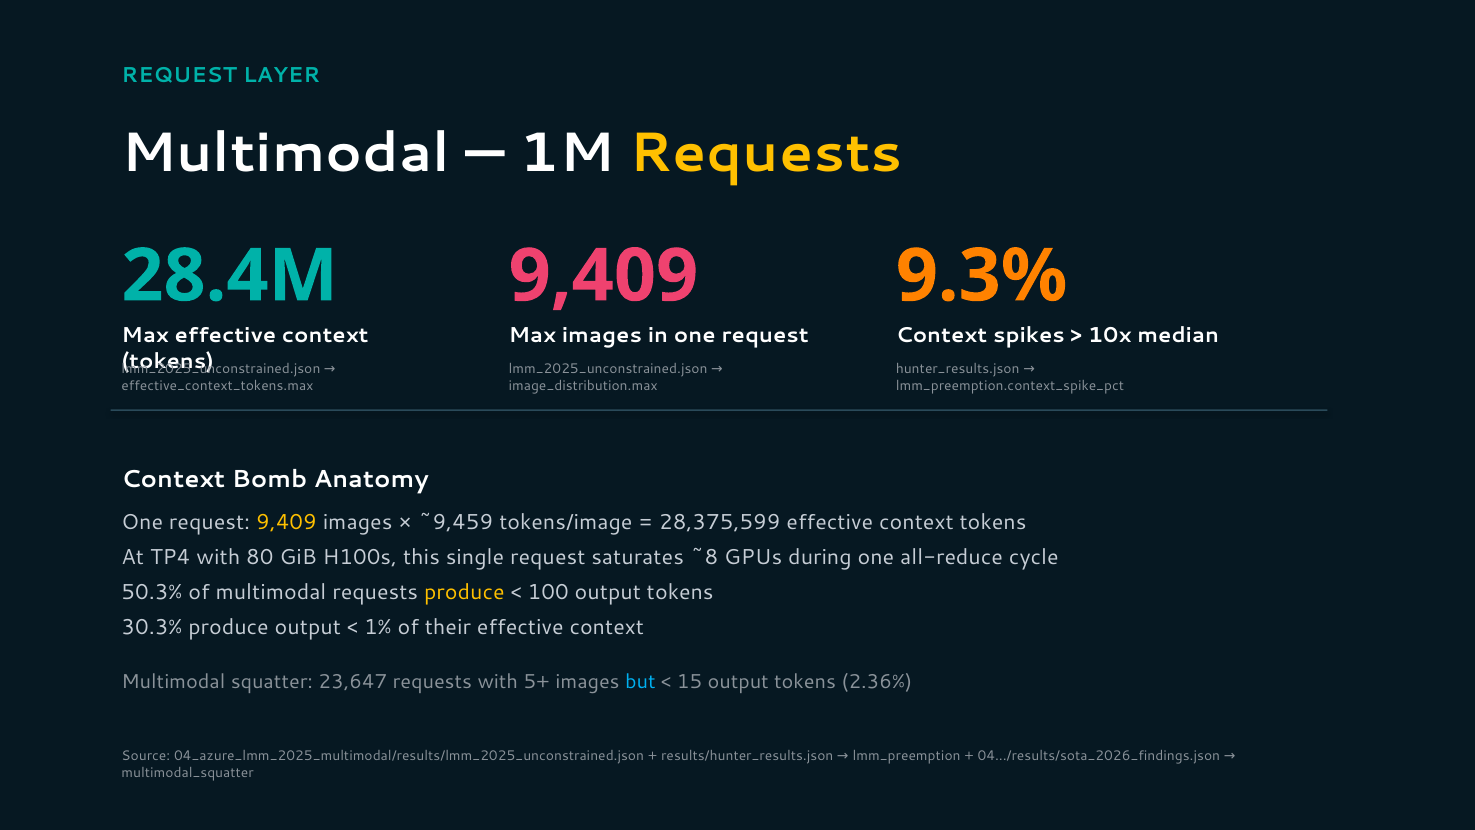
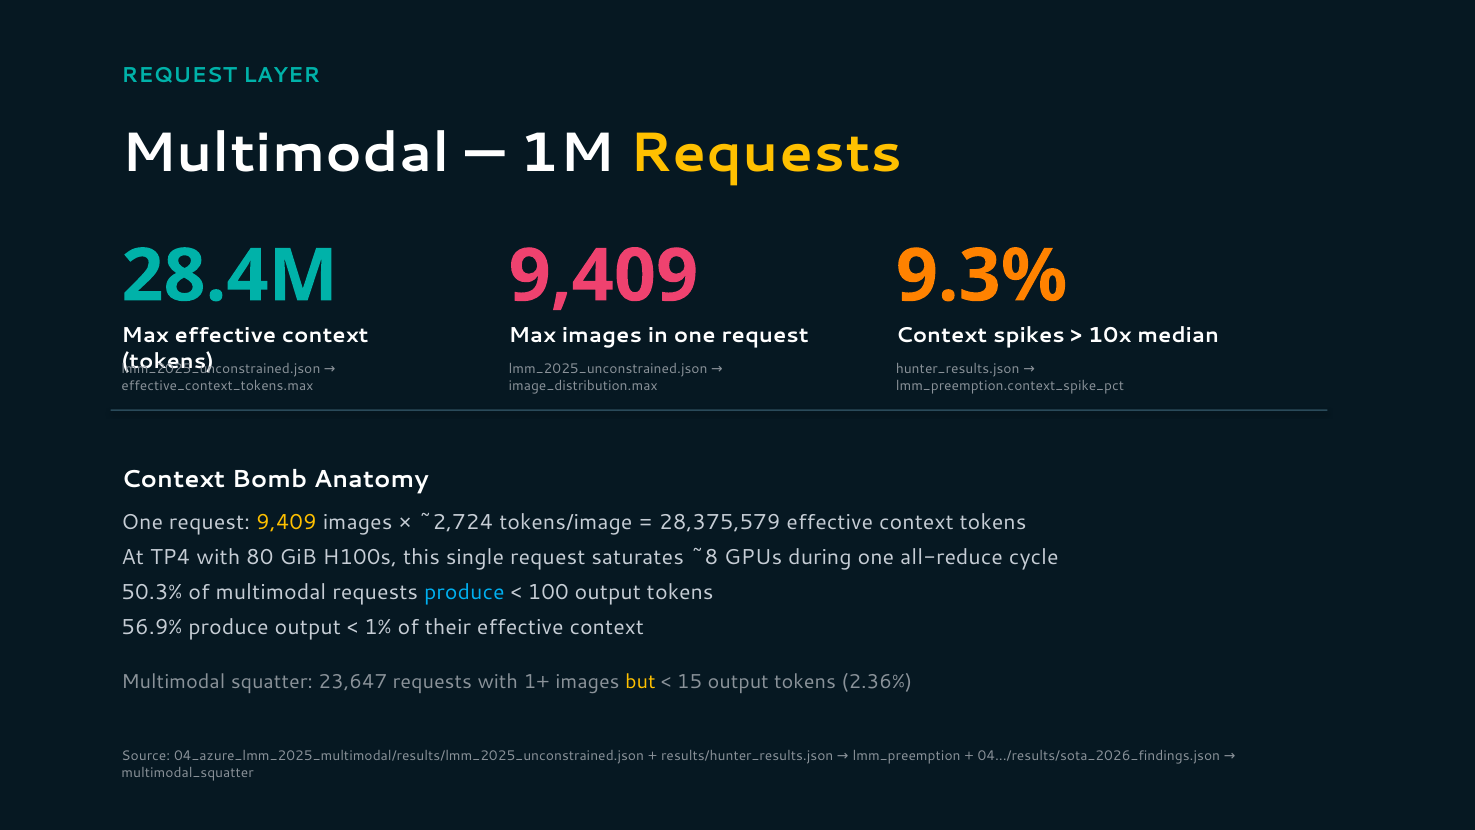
~9,459: ~9,459 -> ~2,724
28,375,599: 28,375,599 -> 28,375,579
produce at (464, 592) colour: yellow -> light blue
30.3%: 30.3% -> 56.9%
5+: 5+ -> 1+
but colour: light blue -> yellow
